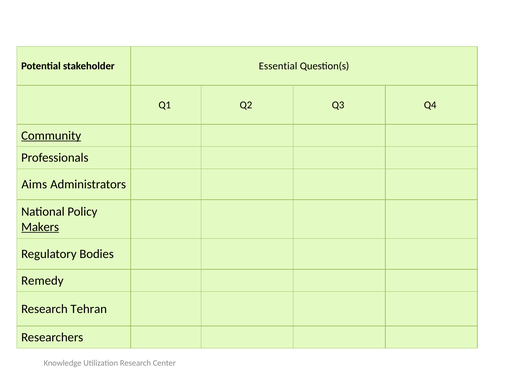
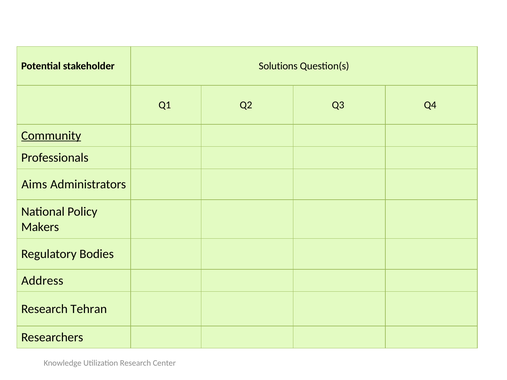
Essential: Essential -> Solutions
Makers underline: present -> none
Remedy: Remedy -> Address
